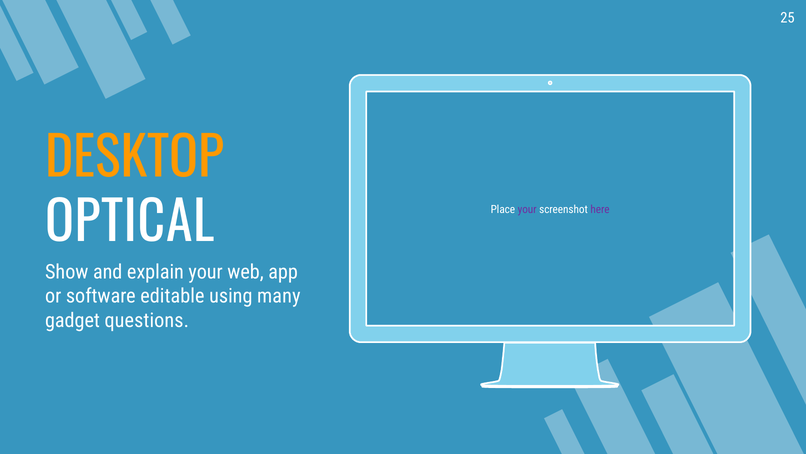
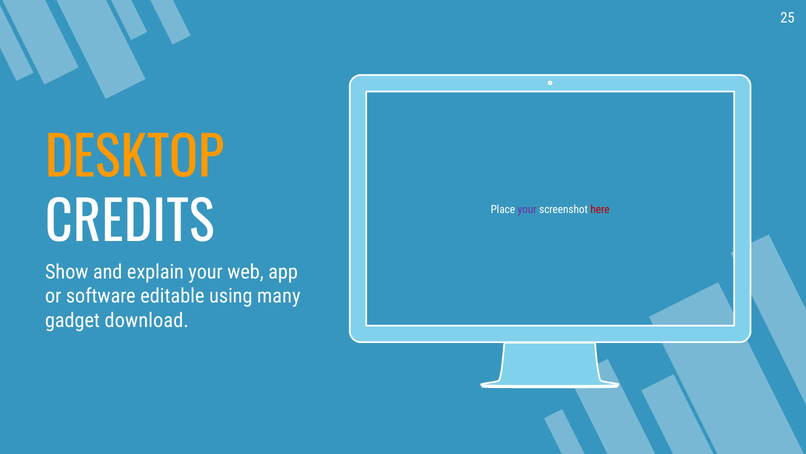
here colour: purple -> red
OPTICAL: OPTICAL -> CREDITS
questions: questions -> download
